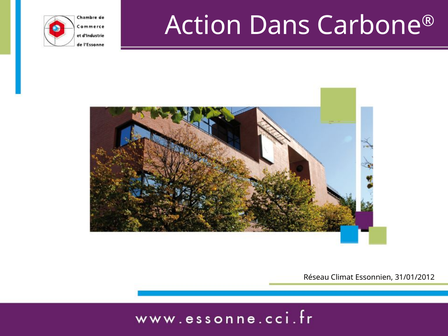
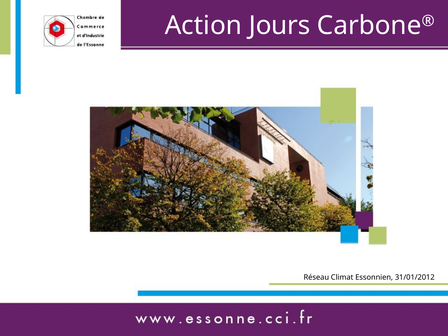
Dans: Dans -> Jours
